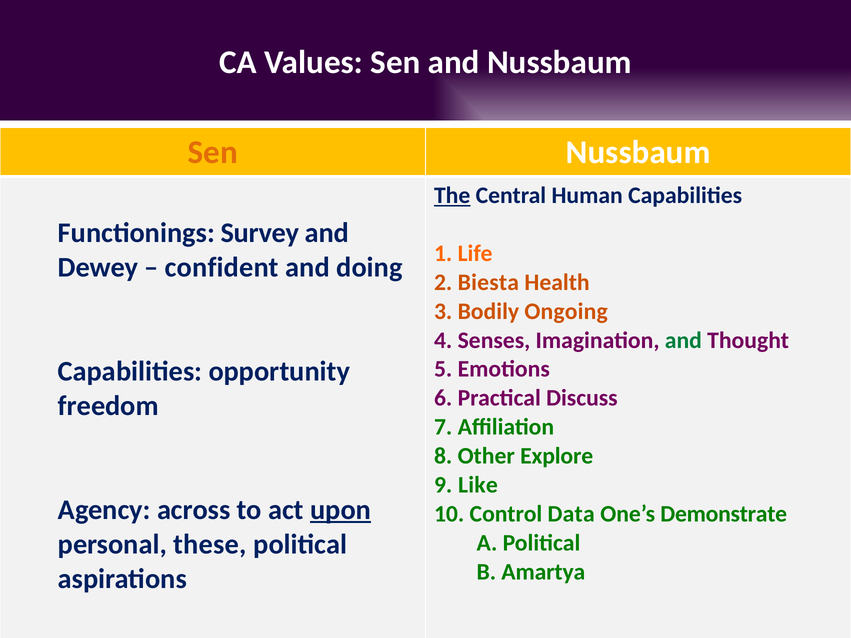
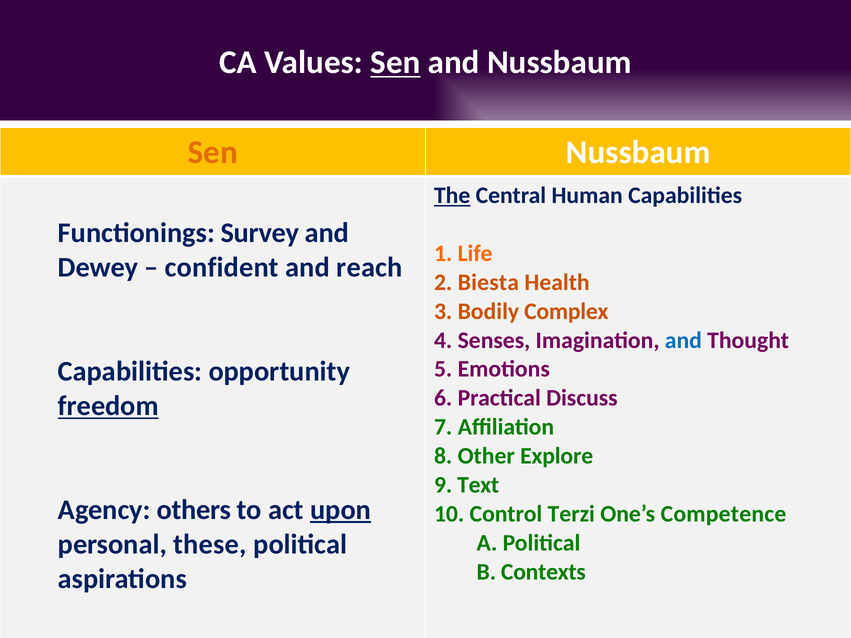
Sen at (395, 63) underline: none -> present
doing: doing -> reach
Ongoing: Ongoing -> Complex
and at (683, 340) colour: green -> blue
freedom underline: none -> present
Like: Like -> Text
across: across -> others
Data: Data -> Terzi
Demonstrate: Demonstrate -> Competence
Amartya: Amartya -> Contexts
